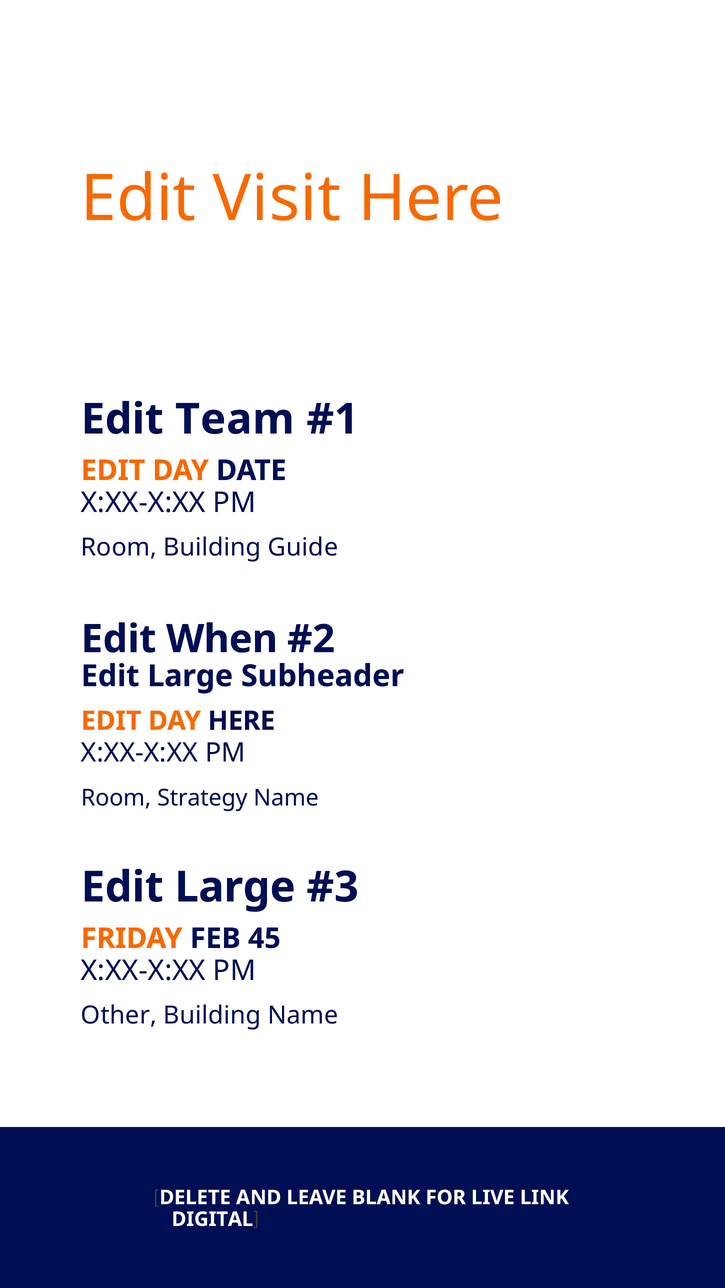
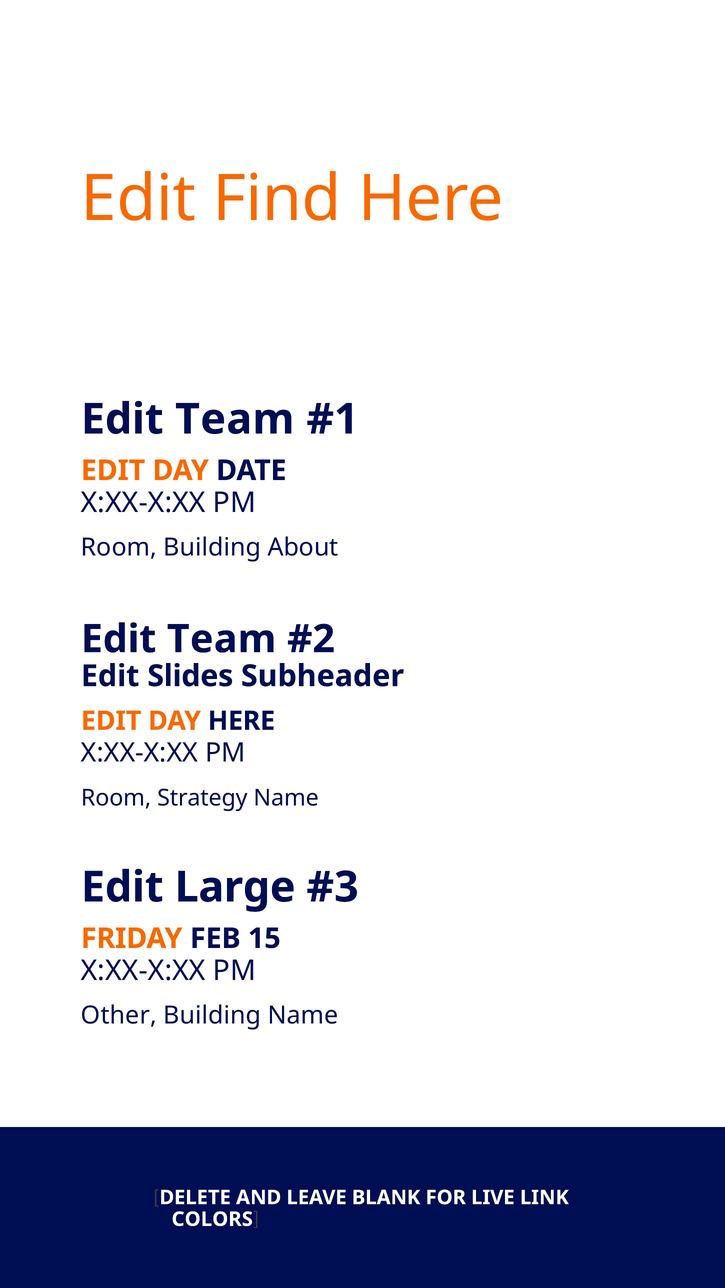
Visit: Visit -> Find
Guide: Guide -> About
When at (222, 639): When -> Team
Large at (190, 676): Large -> Slides
45: 45 -> 15
DIGITAL: DIGITAL -> COLORS
